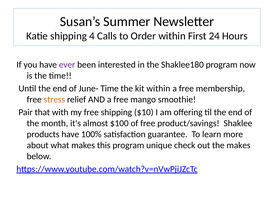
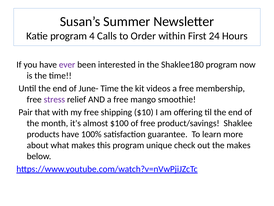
Katie shipping: shipping -> program
kit within: within -> videos
stress colour: orange -> purple
